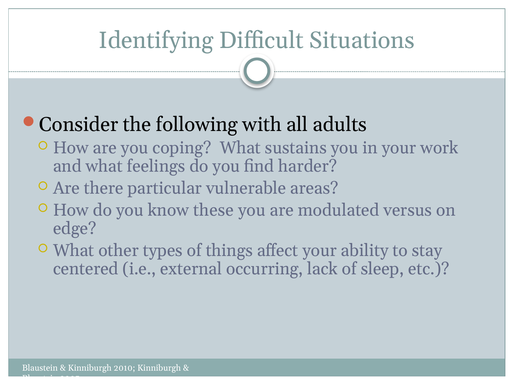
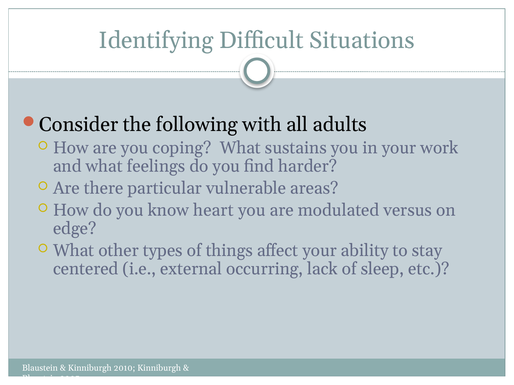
these: these -> heart
